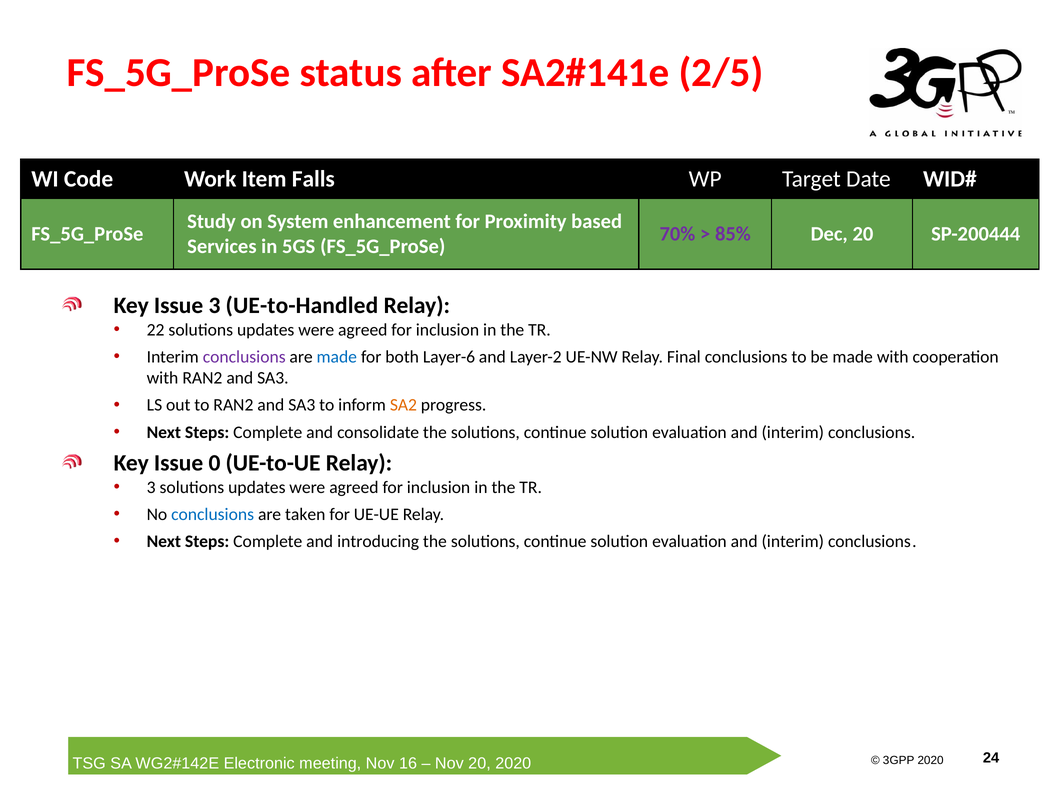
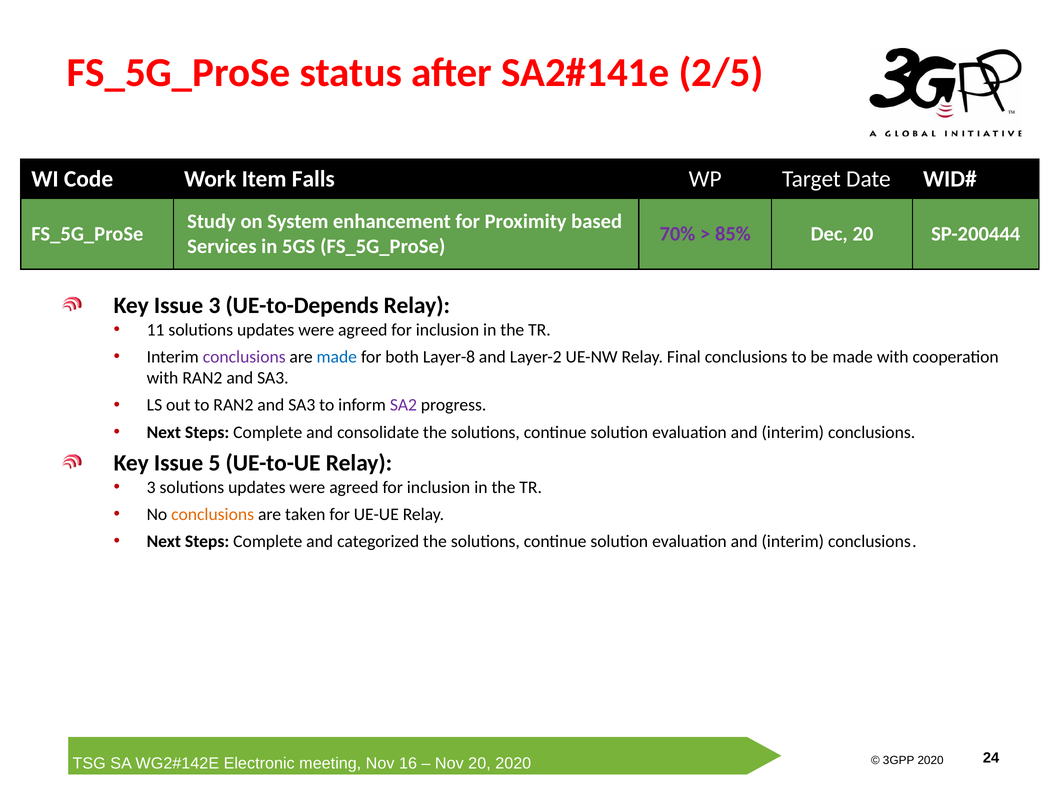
UE-to-Handled: UE-to-Handled -> UE-to-Depends
22: 22 -> 11
Layer-6: Layer-6 -> Layer-8
SA2 colour: orange -> purple
0: 0 -> 5
conclusions at (213, 514) colour: blue -> orange
introducing: introducing -> categorized
